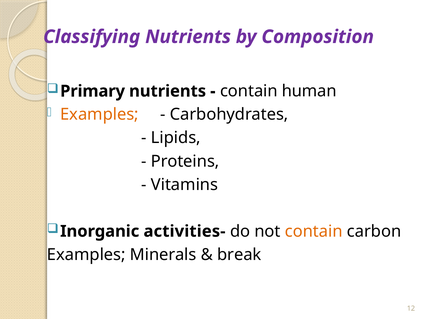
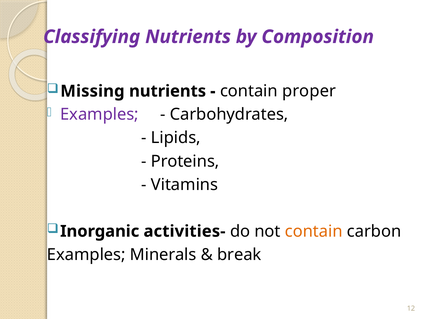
Primary: Primary -> Missing
human: human -> proper
Examples at (99, 114) colour: orange -> purple
